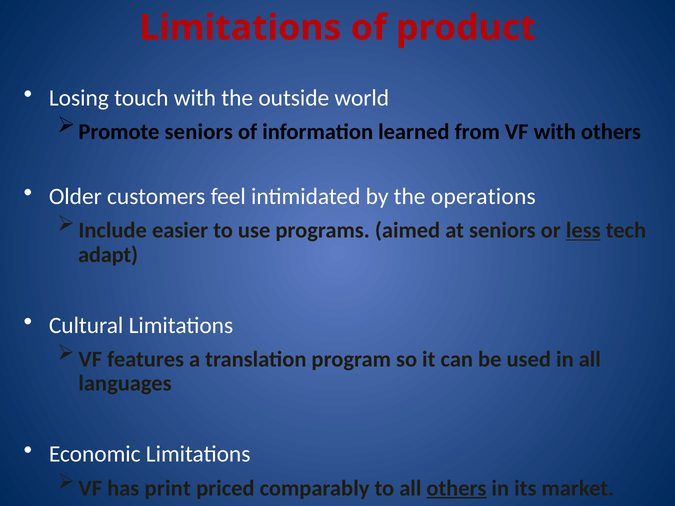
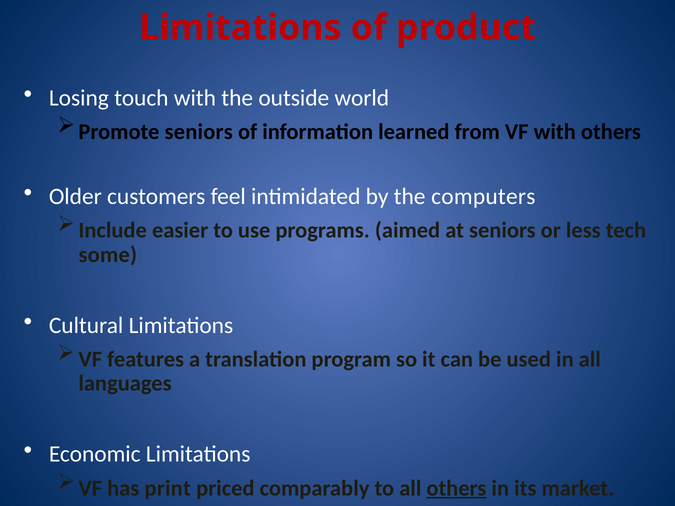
operations: operations -> computers
less underline: present -> none
adapt: adapt -> some
